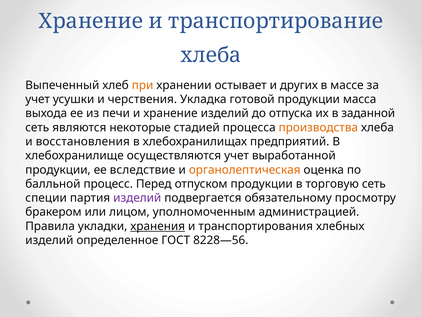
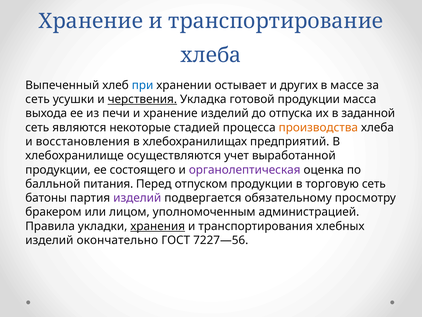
при colour: orange -> blue
учет at (38, 99): учет -> сеть
черствения underline: none -> present
вследствие: вследствие -> состоящего
органолептическая colour: orange -> purple
процесс: процесс -> питания
специи: специи -> батоны
определенное: определенное -> окончательно
8228—56: 8228—56 -> 7227—56
